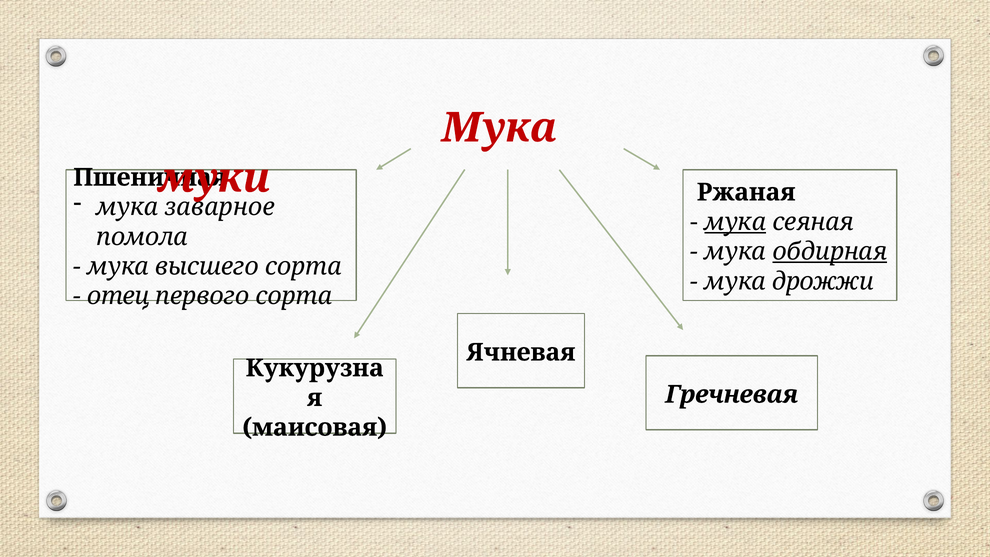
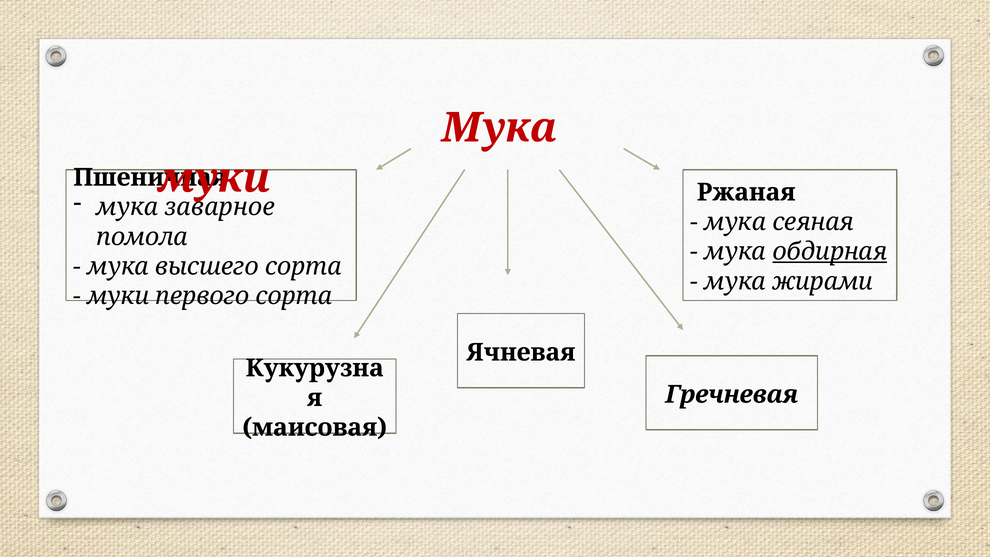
мука at (735, 222) underline: present -> none
дрожжи: дрожжи -> жирами
отец at (118, 296): отец -> муки
